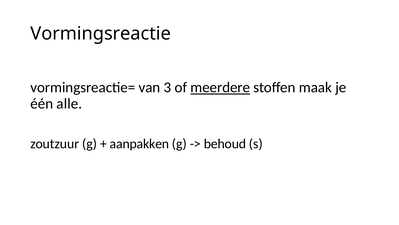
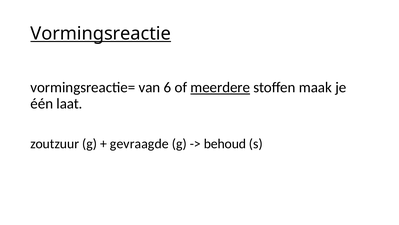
Vormingsreactie underline: none -> present
3: 3 -> 6
alle: alle -> laat
aanpakken: aanpakken -> gevraagde
